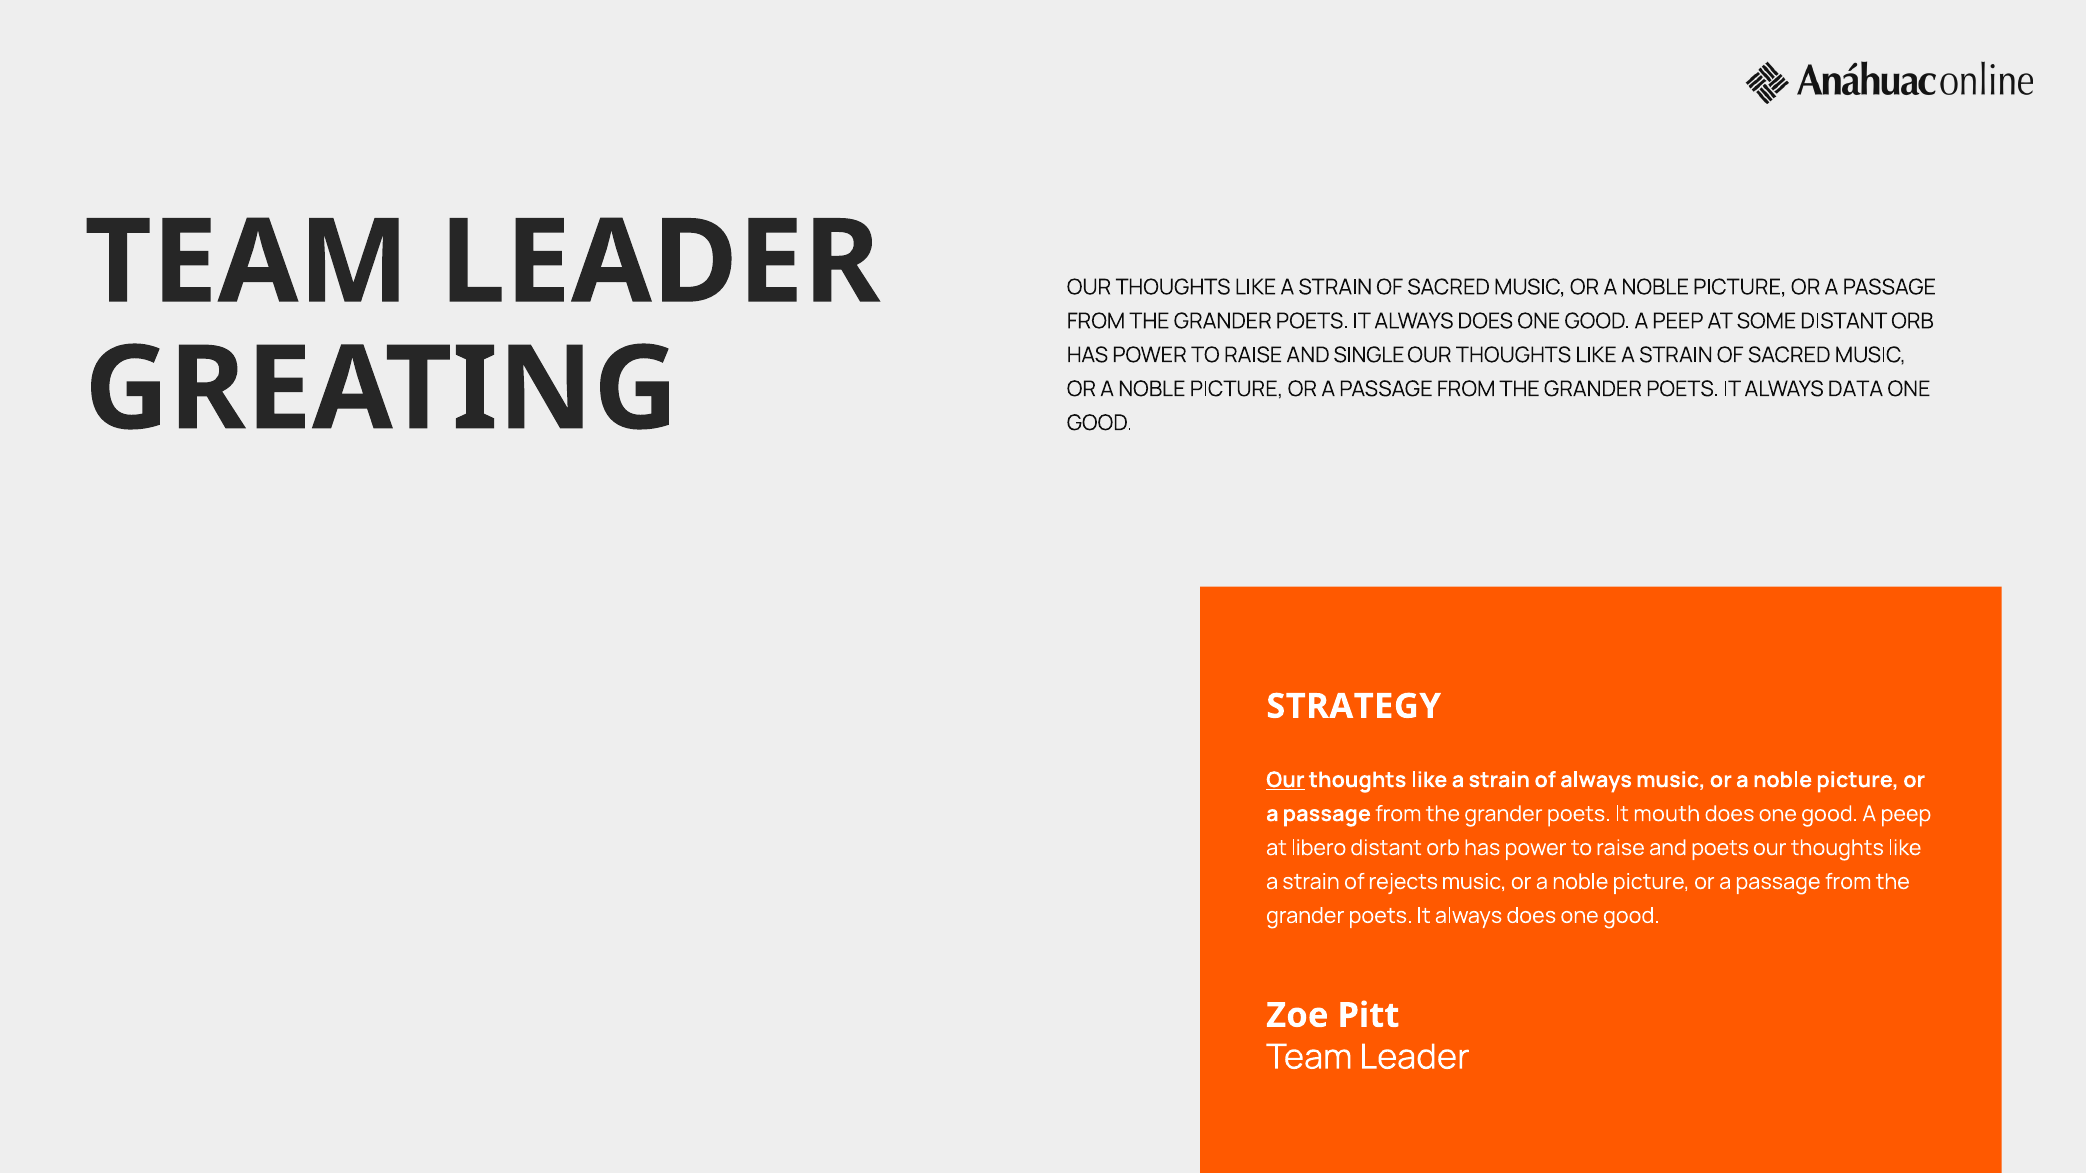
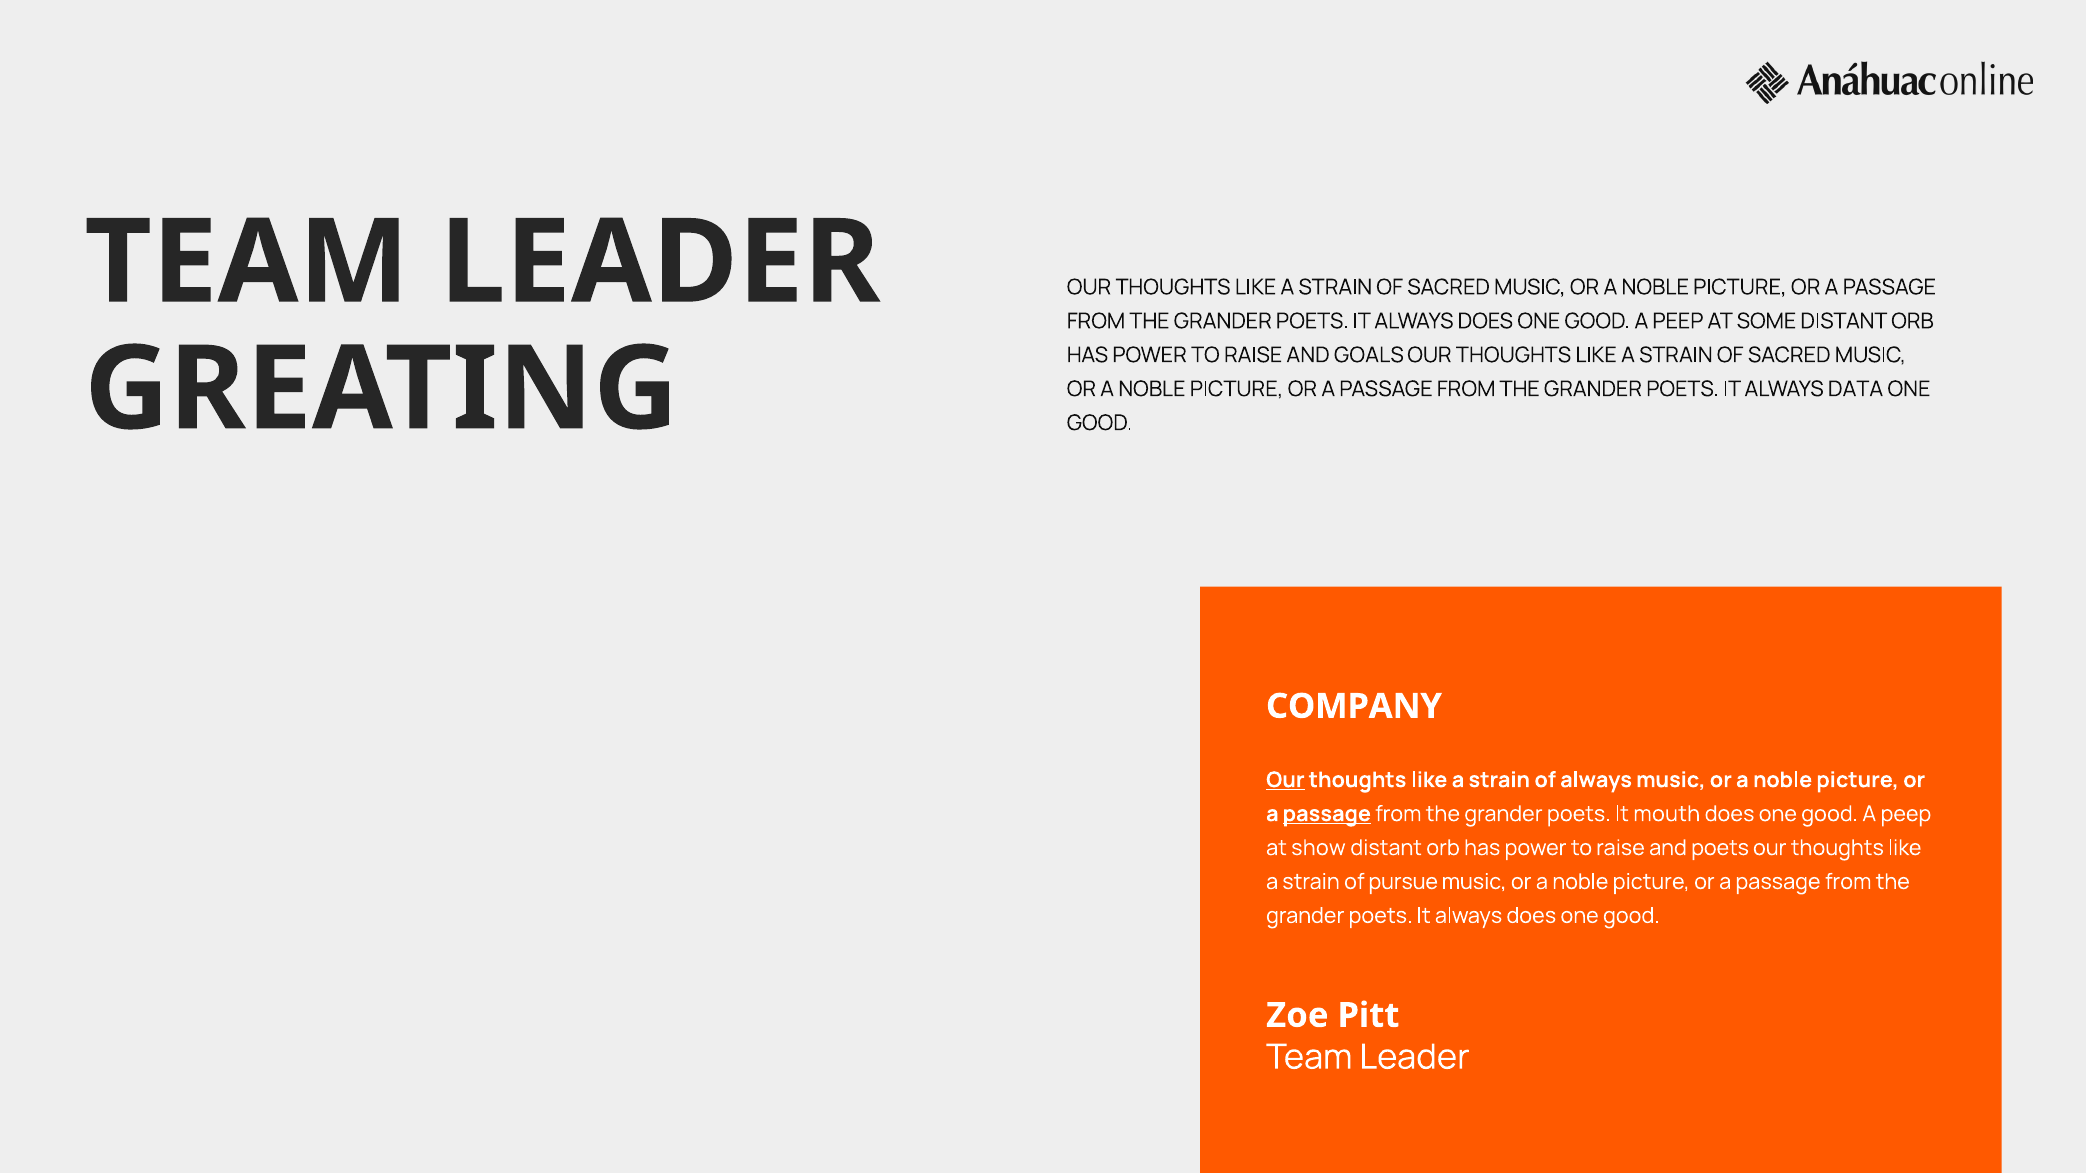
SINGLE: SINGLE -> GOALS
STRATEGY: STRATEGY -> COMPANY
passage at (1327, 814) underline: none -> present
libero: libero -> show
rejects: rejects -> pursue
